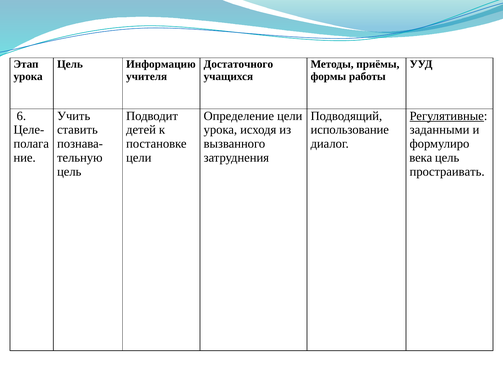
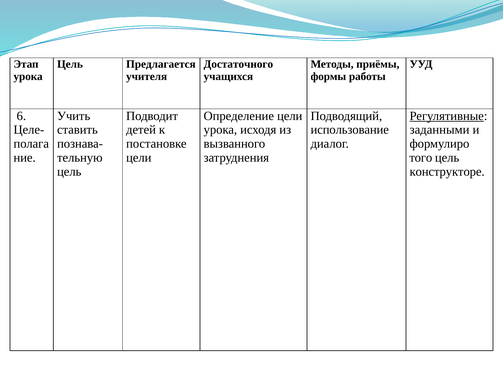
Информацию: Информацию -> Предлагается
века: века -> того
простраивать: простраивать -> конструкторе
